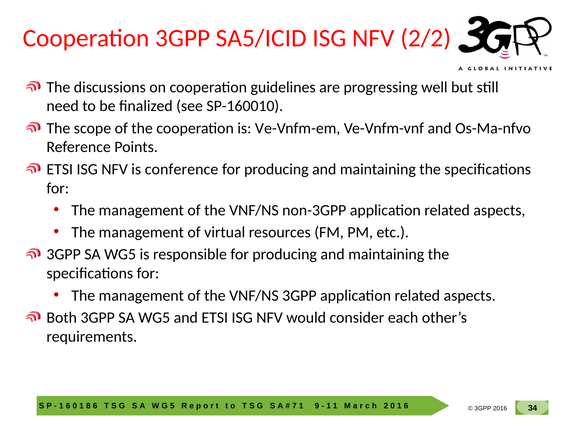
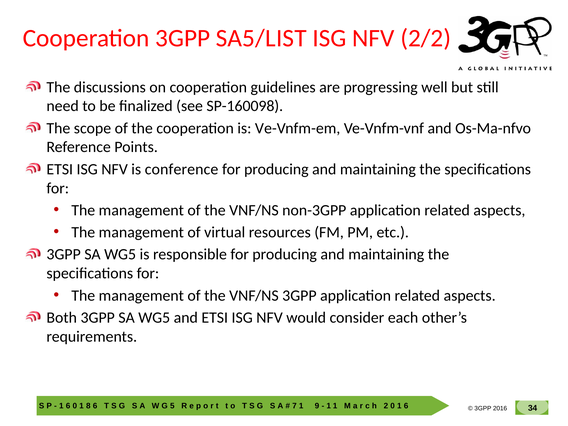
SA5/ICID: SA5/ICID -> SA5/LIST
SP-160010: SP-160010 -> SP-160098
